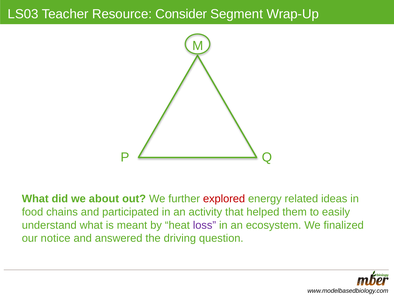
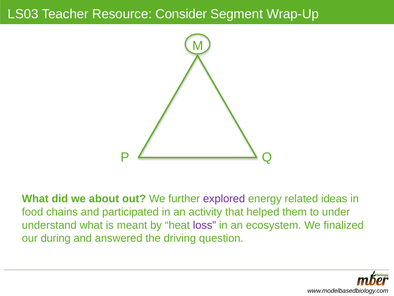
explored colour: red -> purple
easily: easily -> under
notice: notice -> during
